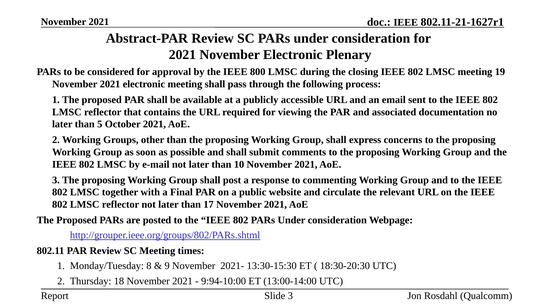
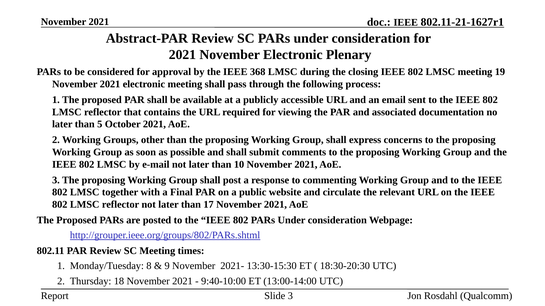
800: 800 -> 368
9:94-10:00: 9:94-10:00 -> 9:40-10:00
